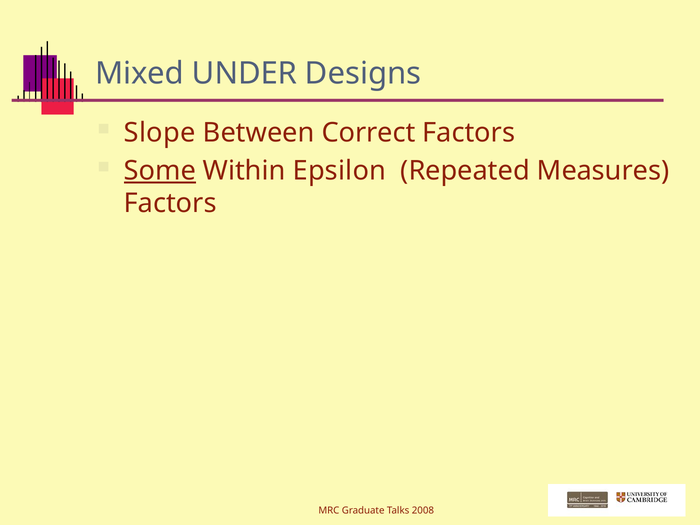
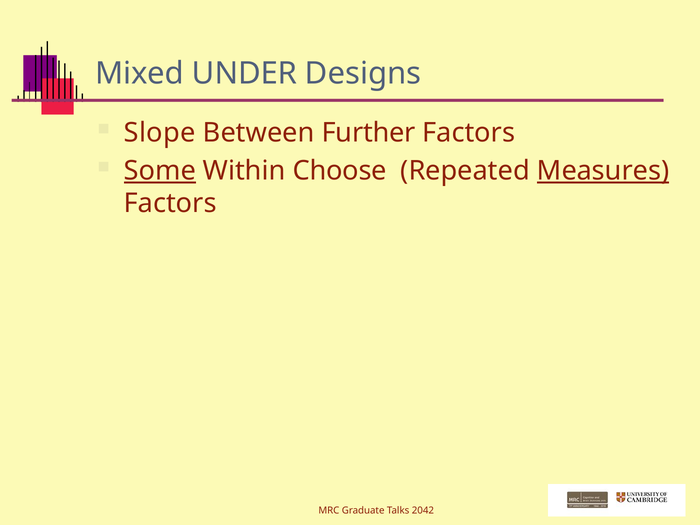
Correct: Correct -> Further
Epsilon: Epsilon -> Choose
Measures underline: none -> present
2008: 2008 -> 2042
